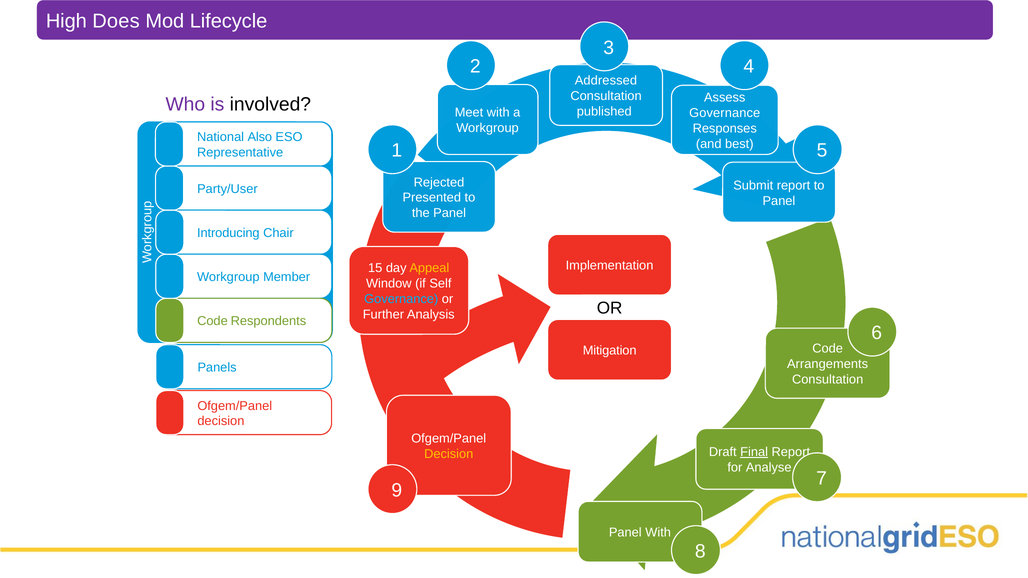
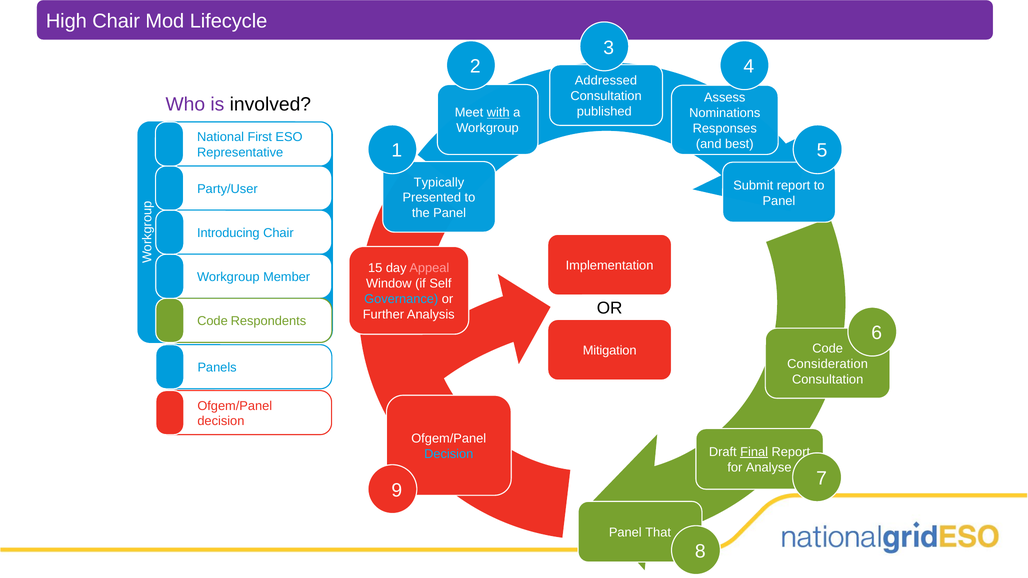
High Does: Does -> Chair
with at (498, 113) underline: none -> present
Governance at (725, 113): Governance -> Nominations
Also: Also -> First
Rejected: Rejected -> Typically
Appeal colour: yellow -> pink
Arrangements: Arrangements -> Consideration
Decision at (449, 454) colour: yellow -> light blue
Panel With: With -> That
